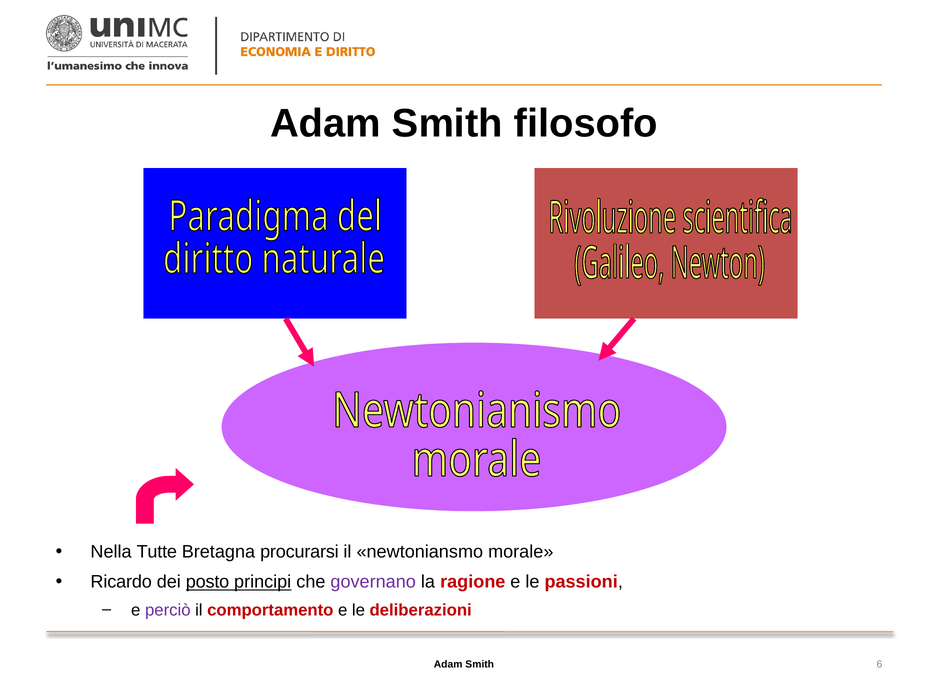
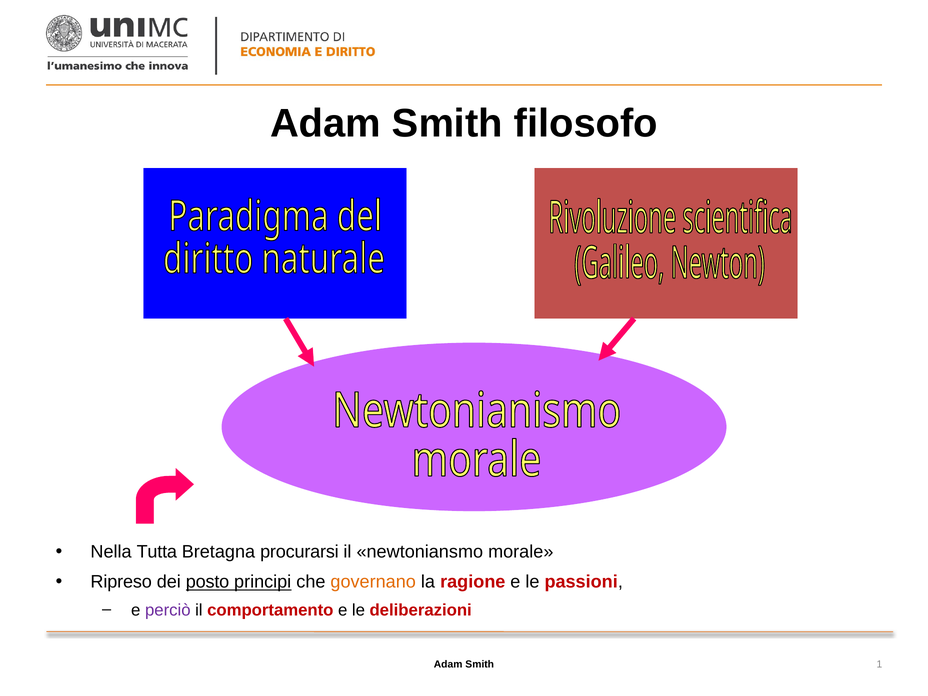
Tutte: Tutte -> Tutta
Ricardo: Ricardo -> Ripreso
governano colour: purple -> orange
6: 6 -> 1
